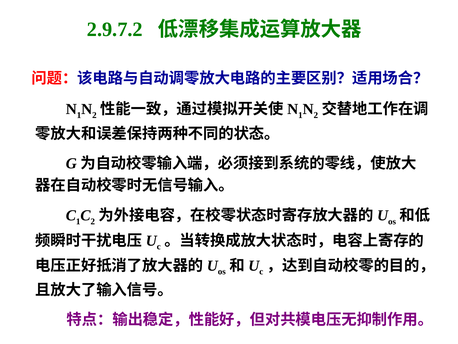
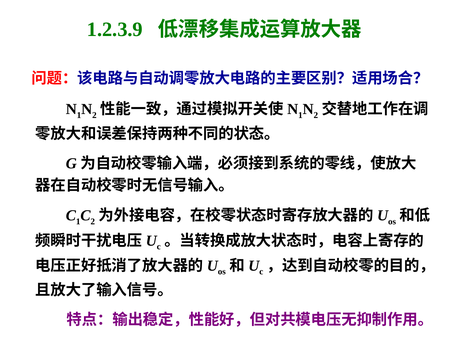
2.9.7.2: 2.9.7.2 -> 1.2.3.9
